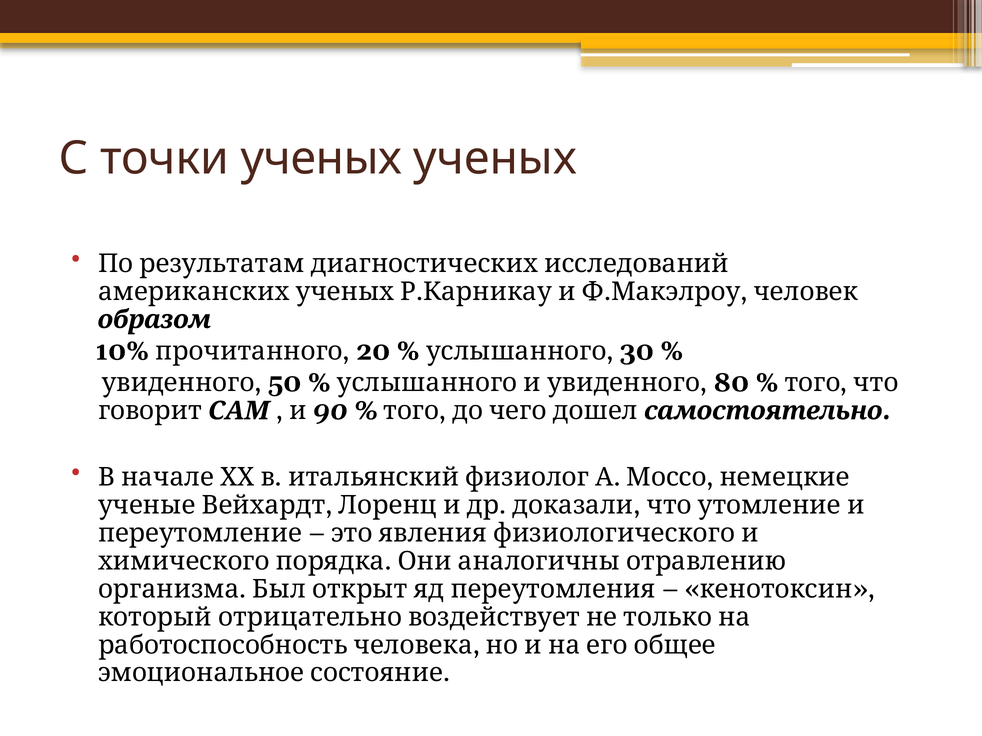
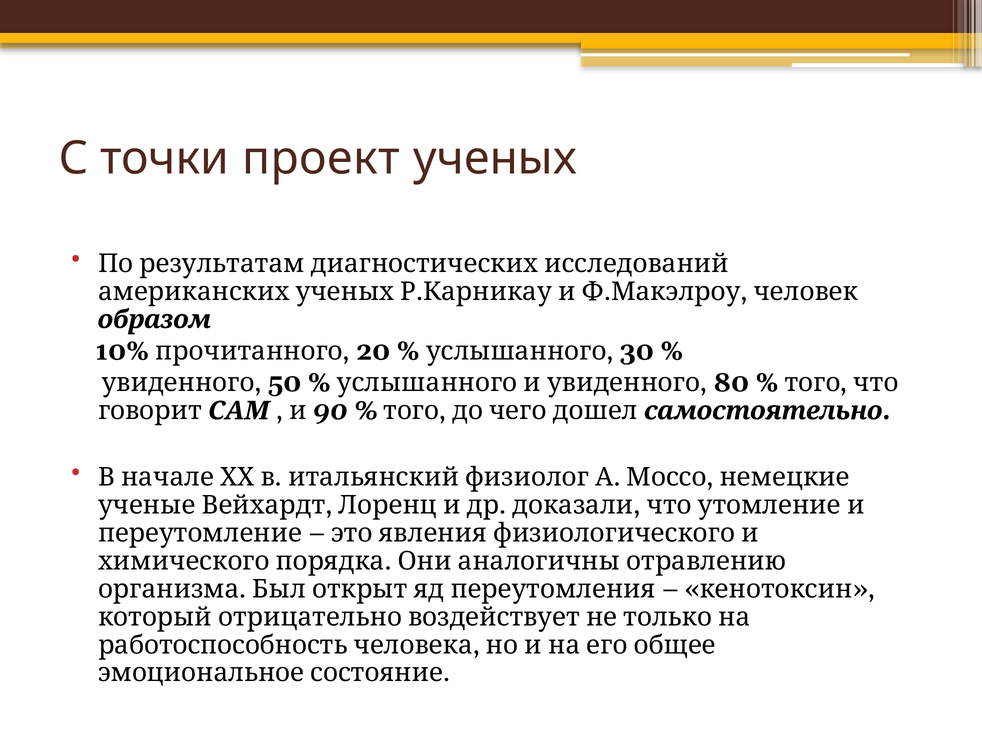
точки ученых: ученых -> проект
